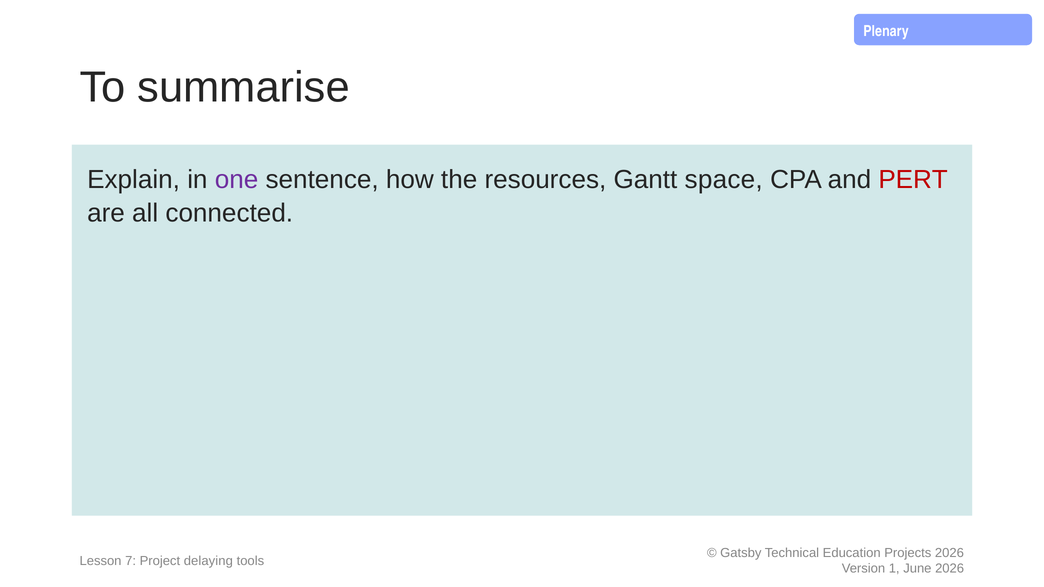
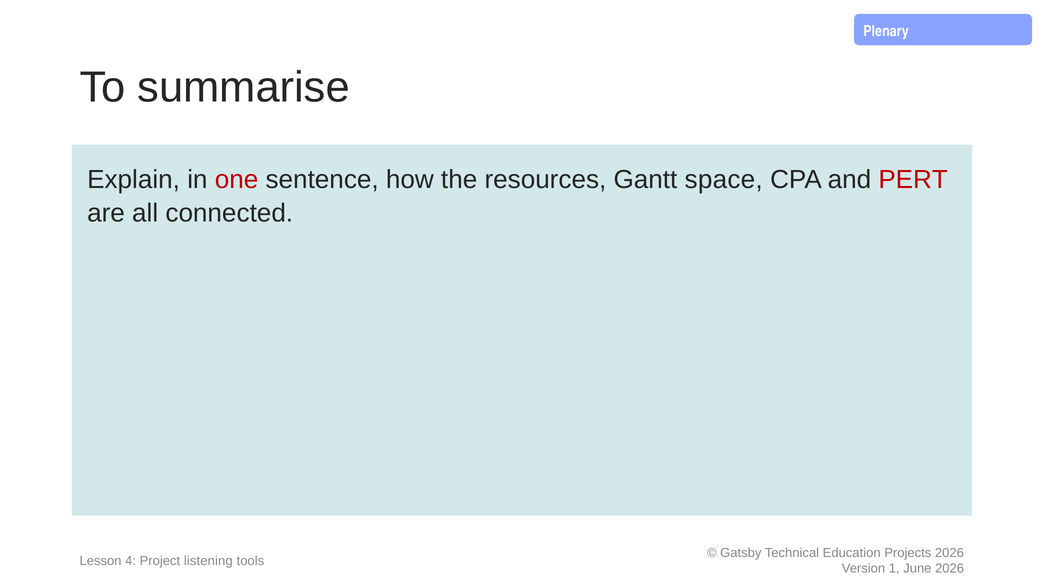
one colour: purple -> red
7: 7 -> 4
delaying: delaying -> listening
